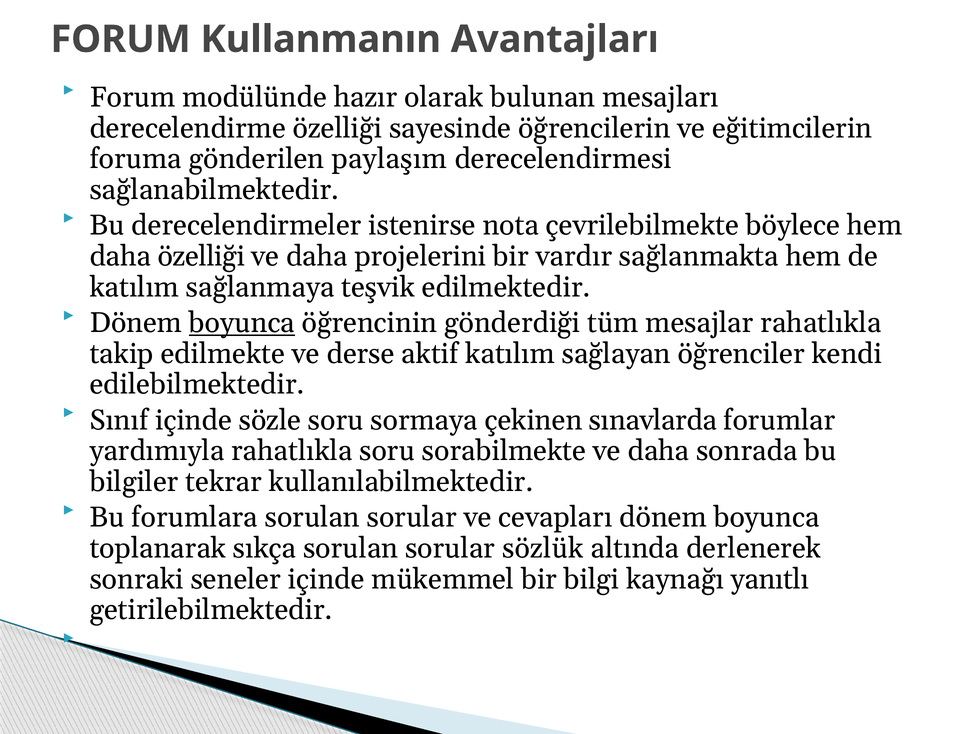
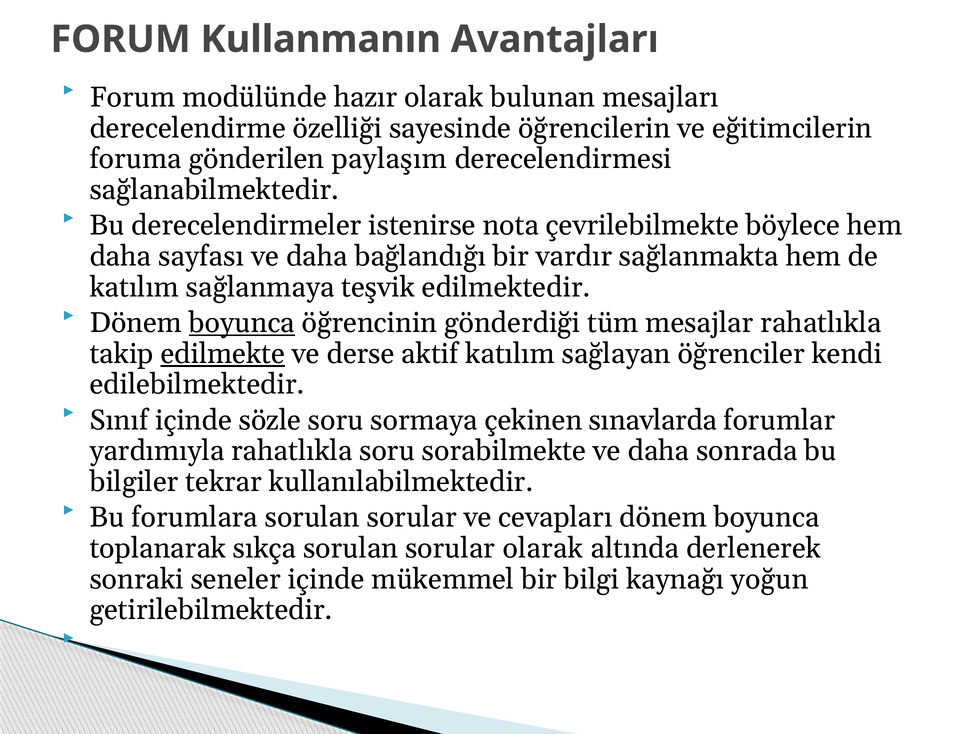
daha özelliği: özelliği -> sayfası
projelerini: projelerini -> bağlandığı
edilmekte underline: none -> present
sorular sözlük: sözlük -> olarak
yanıtlı: yanıtlı -> yoğun
